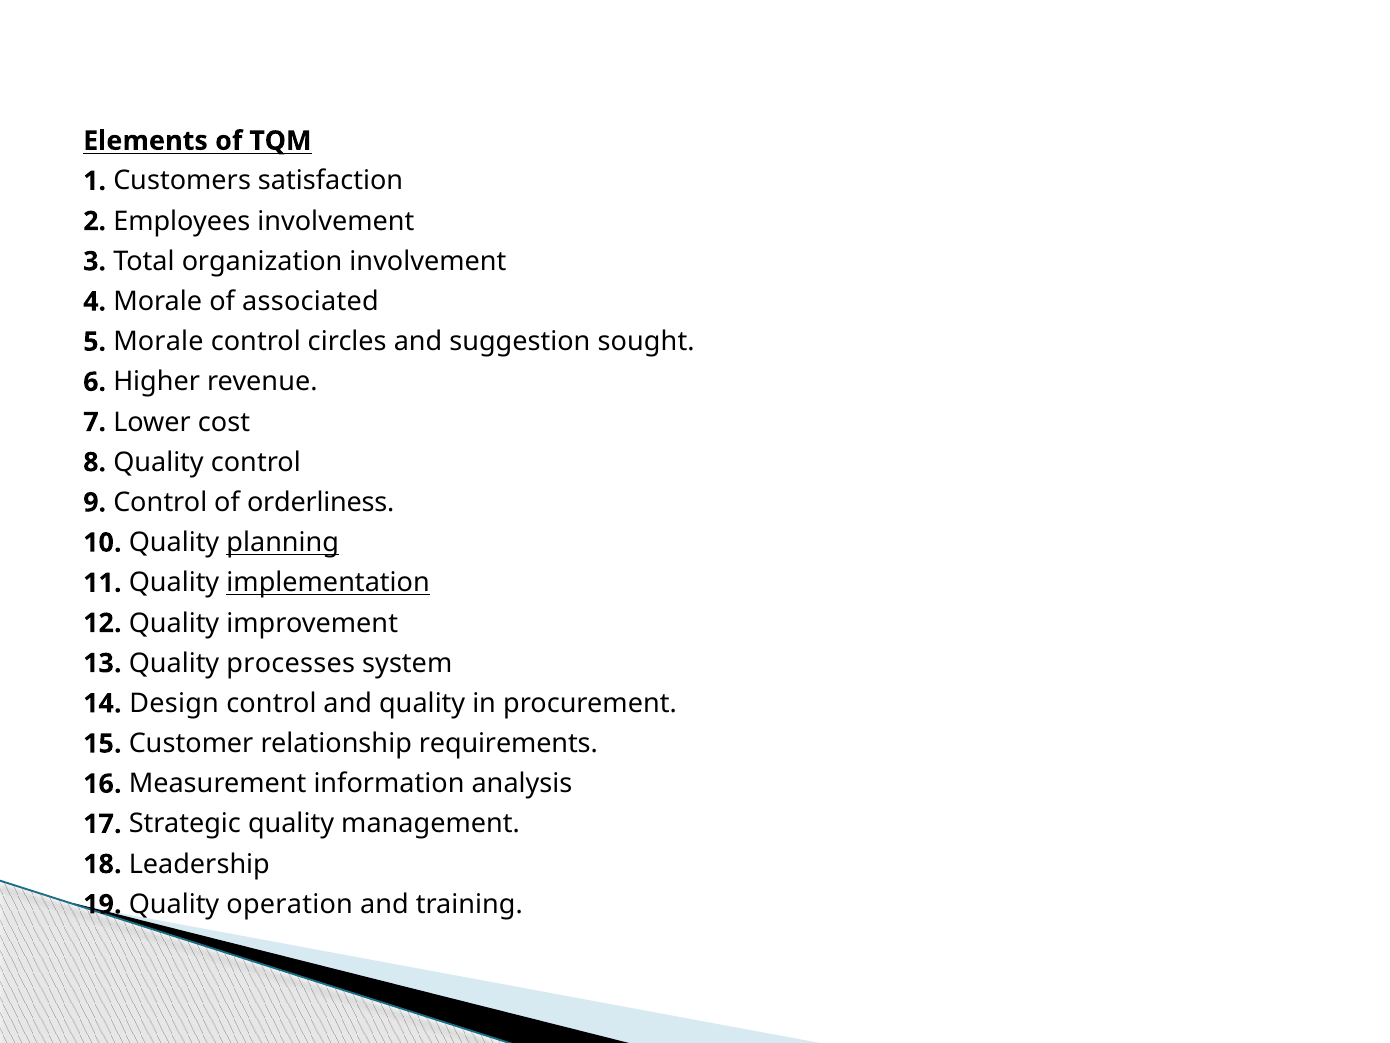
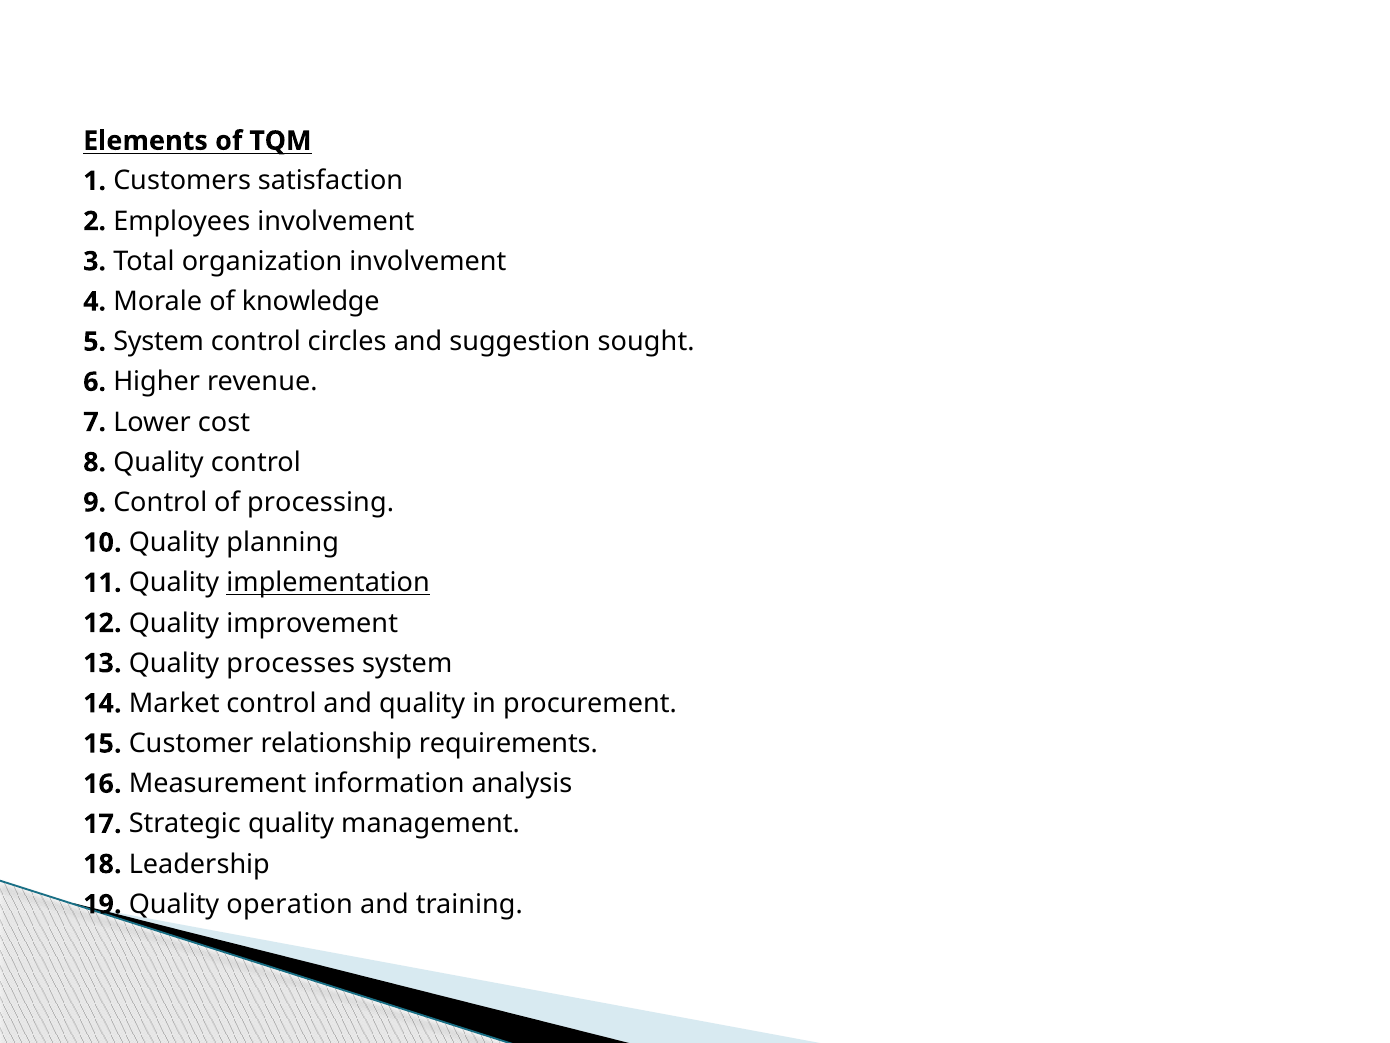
associated: associated -> knowledge
5 Morale: Morale -> System
orderliness: orderliness -> processing
planning underline: present -> none
Design: Design -> Market
